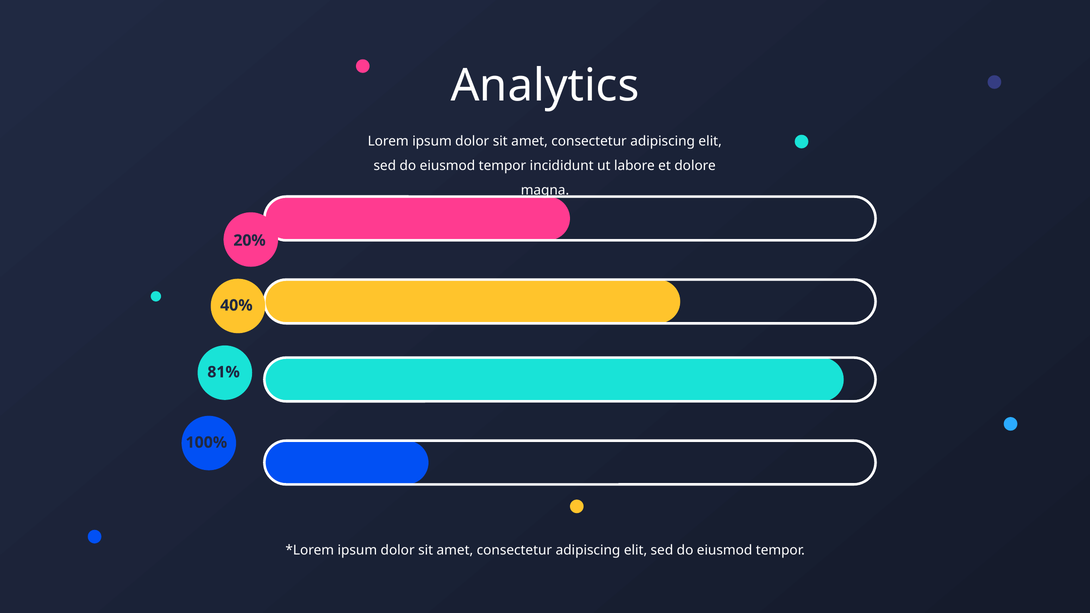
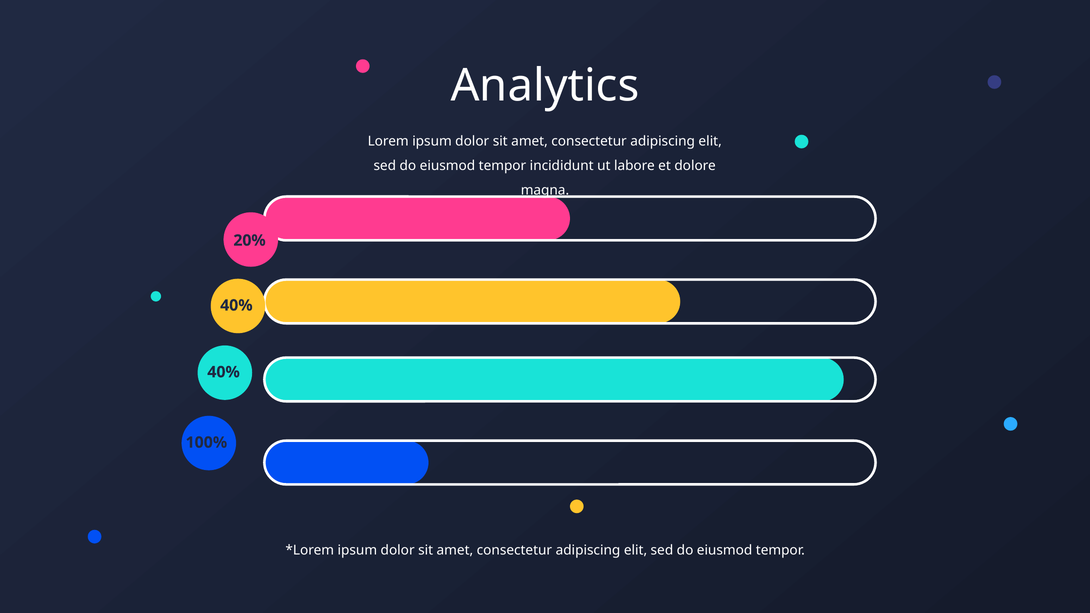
81% at (224, 372): 81% -> 40%
